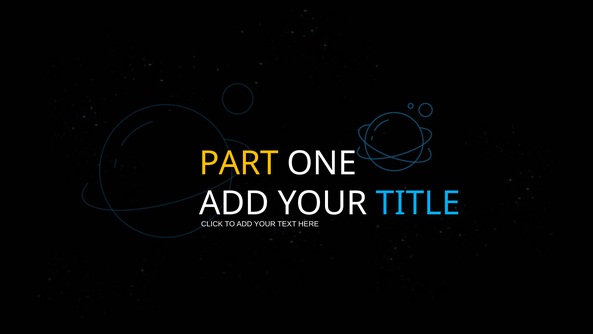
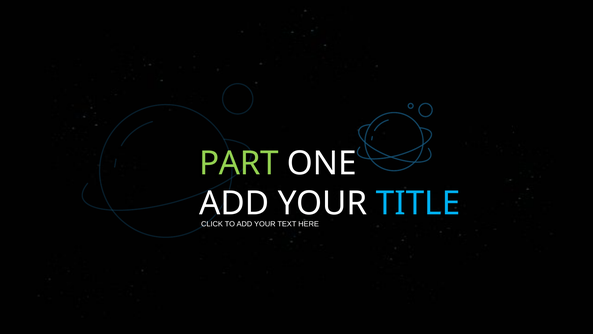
PART colour: yellow -> light green
